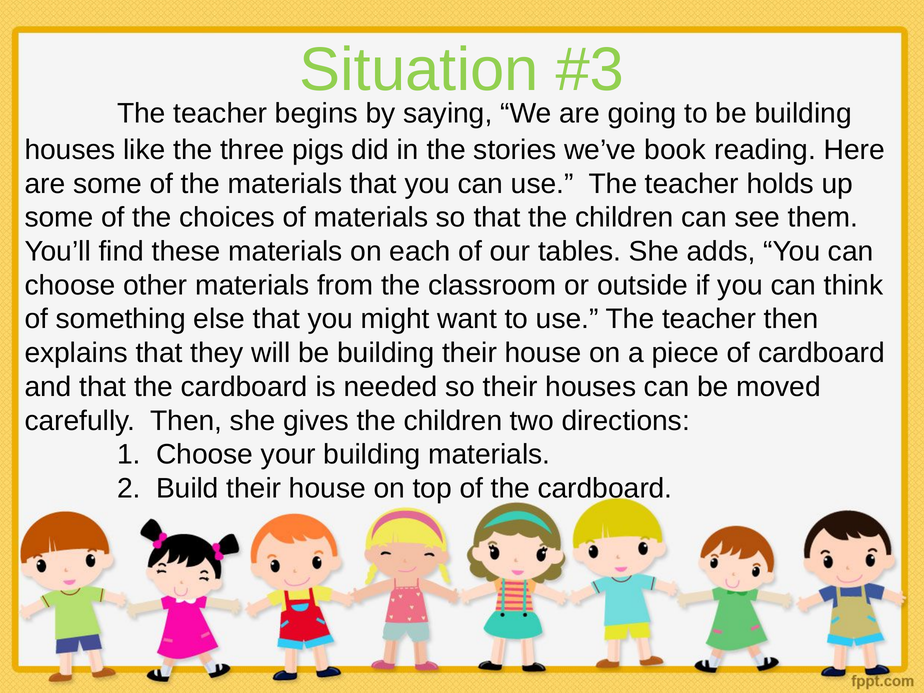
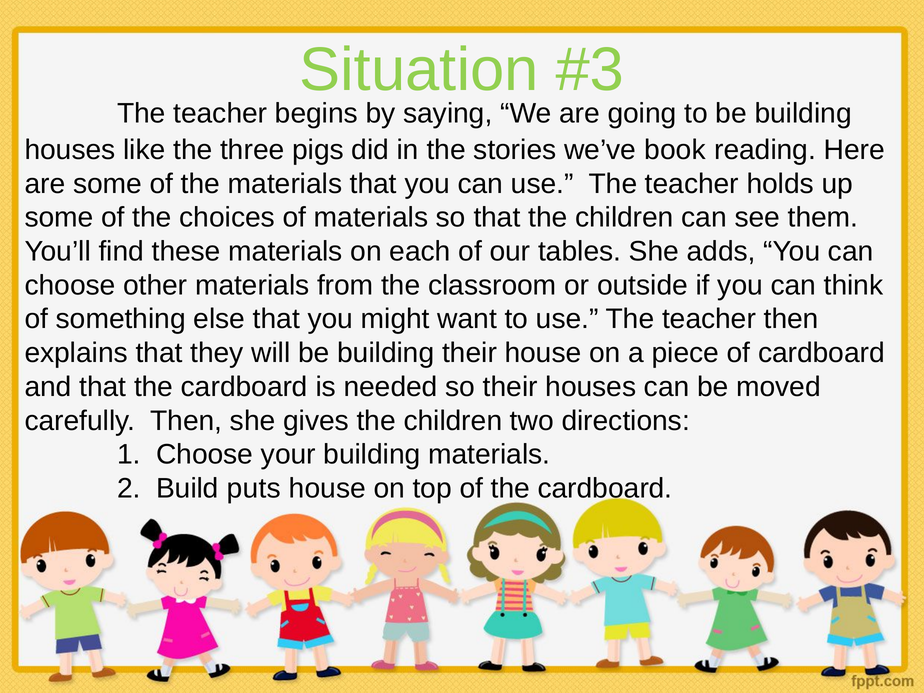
Build their: their -> puts
